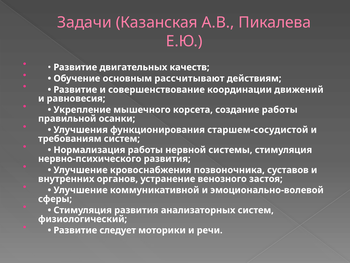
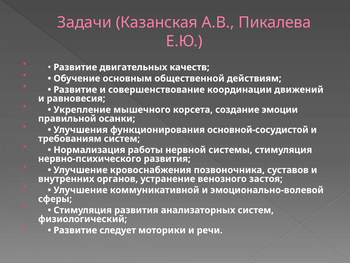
рассчитывают: рассчитывают -> общественной
создание работы: работы -> эмоции
старшем-сосудистой: старшем-сосудистой -> основной-сосудистой
